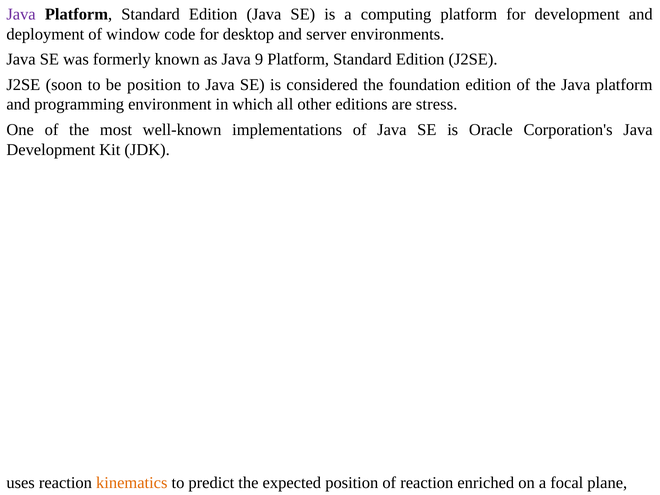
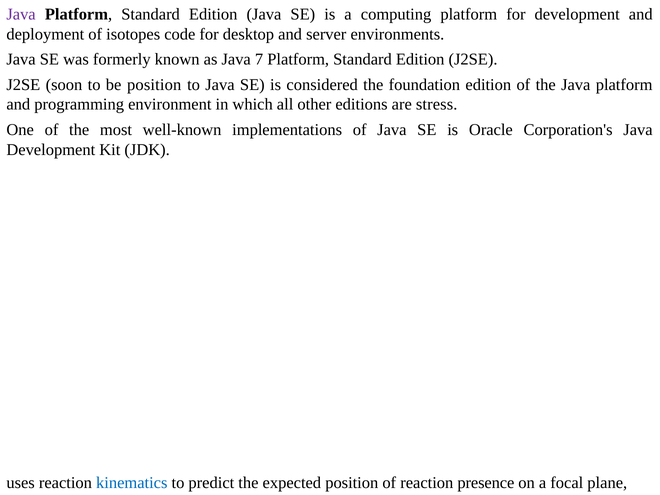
window: window -> isotopes
9: 9 -> 7
kinematics colour: orange -> blue
enriched: enriched -> presence
